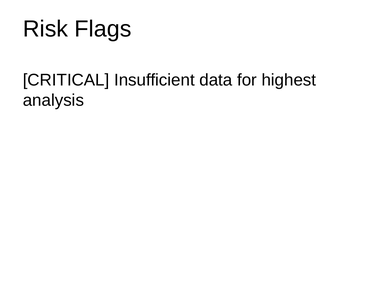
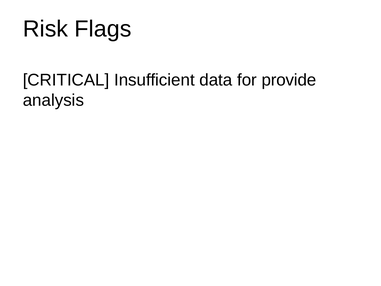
highest: highest -> provide
